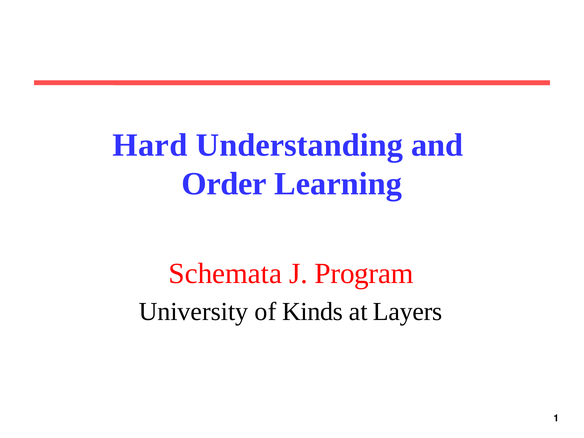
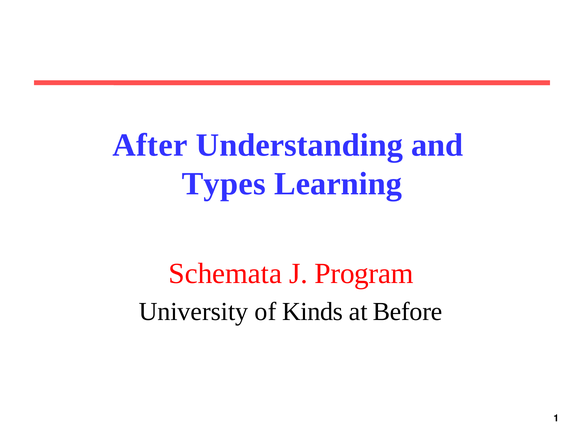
Hard: Hard -> After
Order: Order -> Types
Layers: Layers -> Before
